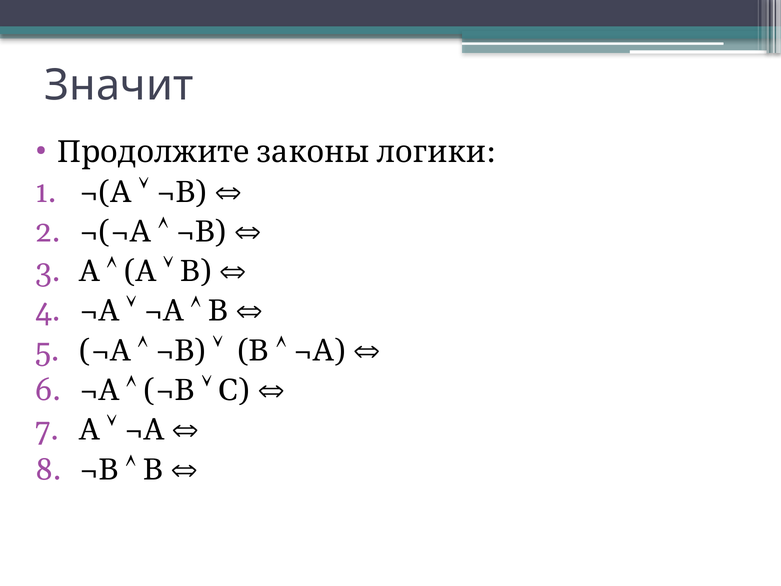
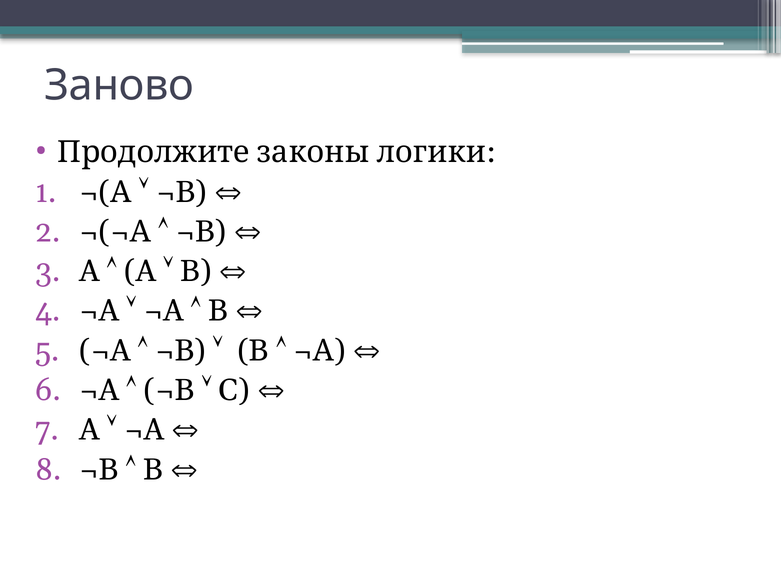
Значит: Значит -> Заново
